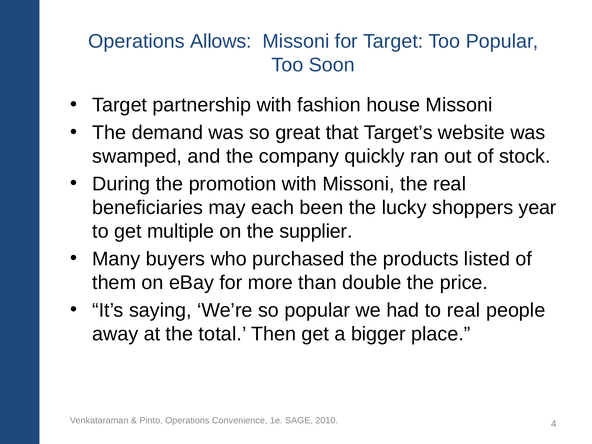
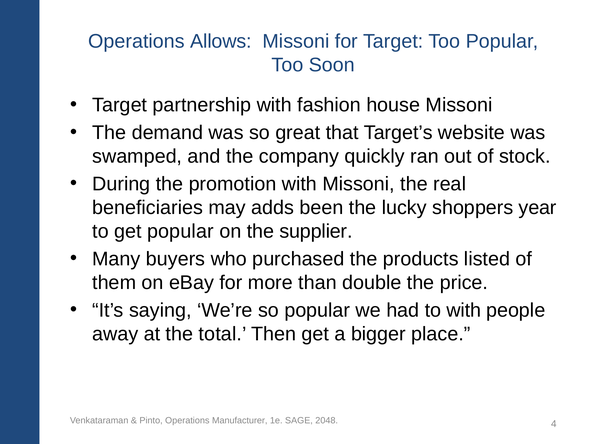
each: each -> adds
get multiple: multiple -> popular
to real: real -> with
Convenience: Convenience -> Manufacturer
2010: 2010 -> 2048
